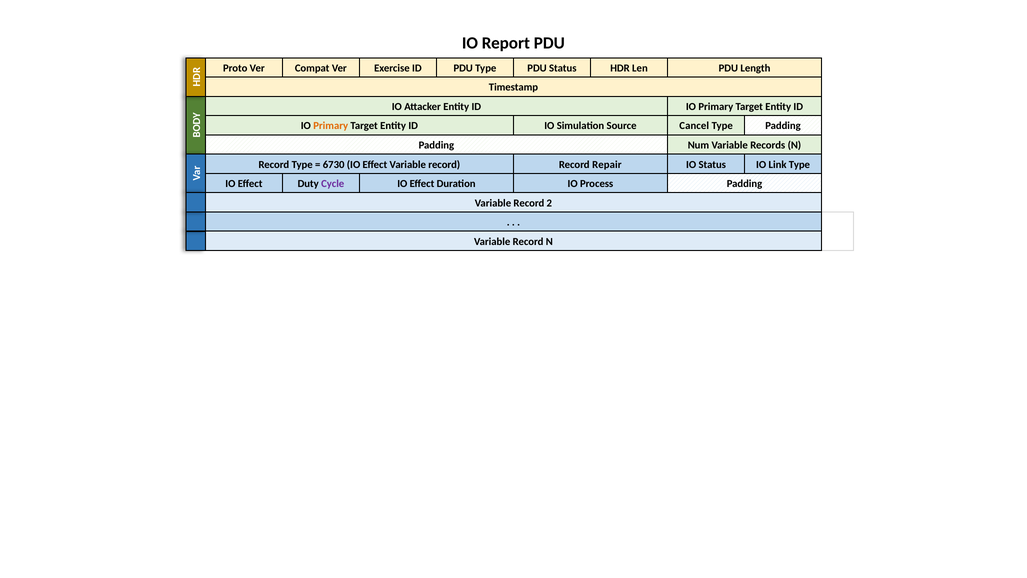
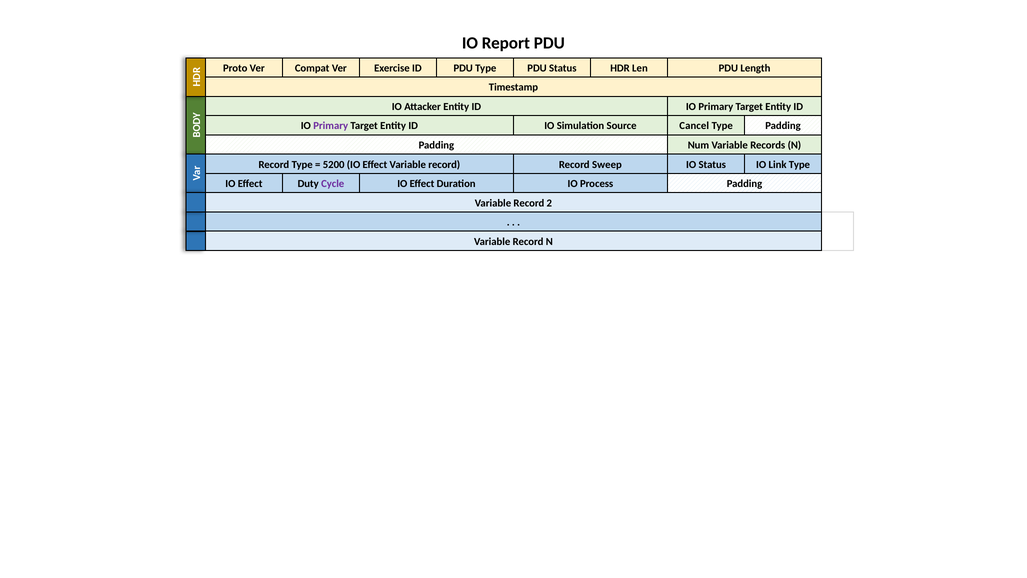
Primary at (331, 126) colour: orange -> purple
6730: 6730 -> 5200
Repair: Repair -> Sweep
